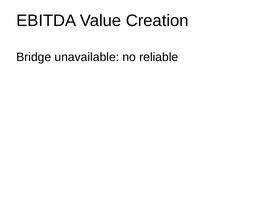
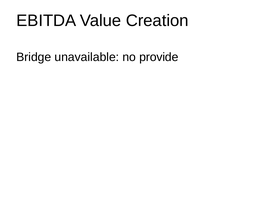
reliable: reliable -> provide
